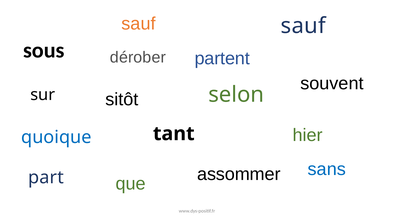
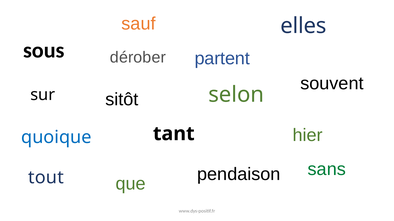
sauf at (303, 26): sauf -> elles
sans colour: blue -> green
assommer: assommer -> pendaison
part: part -> tout
